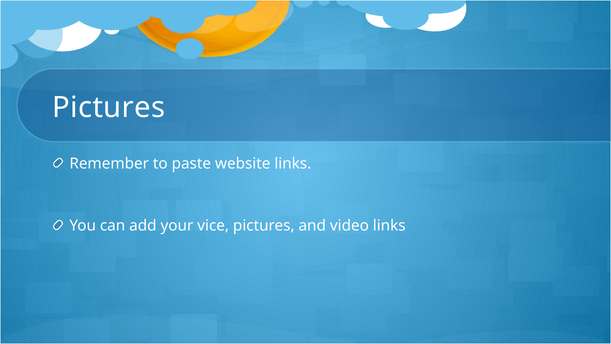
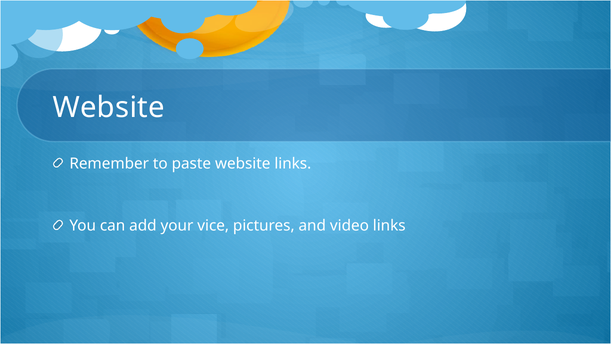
Pictures at (109, 107): Pictures -> Website
